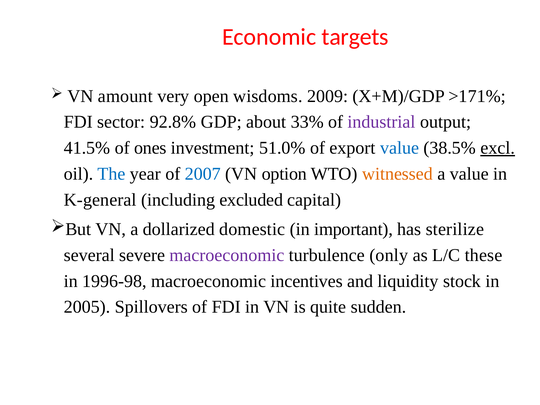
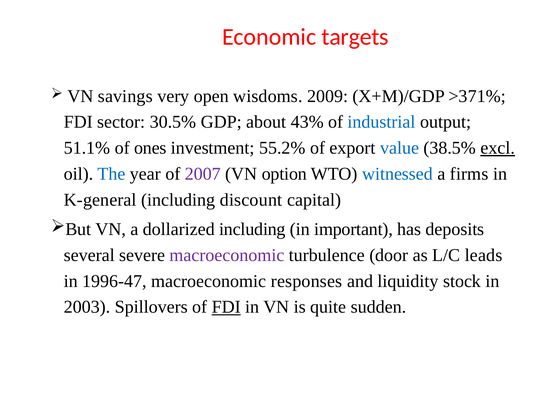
amount: amount -> savings
>171%: >171% -> >371%
92.8%: 92.8% -> 30.5%
33%: 33% -> 43%
industrial colour: purple -> blue
41.5%: 41.5% -> 51.1%
51.0%: 51.0% -> 55.2%
2007 colour: blue -> purple
witnessed colour: orange -> blue
a value: value -> firms
excluded: excluded -> discount
dollarized domestic: domestic -> including
sterilize: sterilize -> deposits
only: only -> door
these: these -> leads
1996-98: 1996-98 -> 1996-47
incentives: incentives -> responses
2005: 2005 -> 2003
FDI at (226, 307) underline: none -> present
